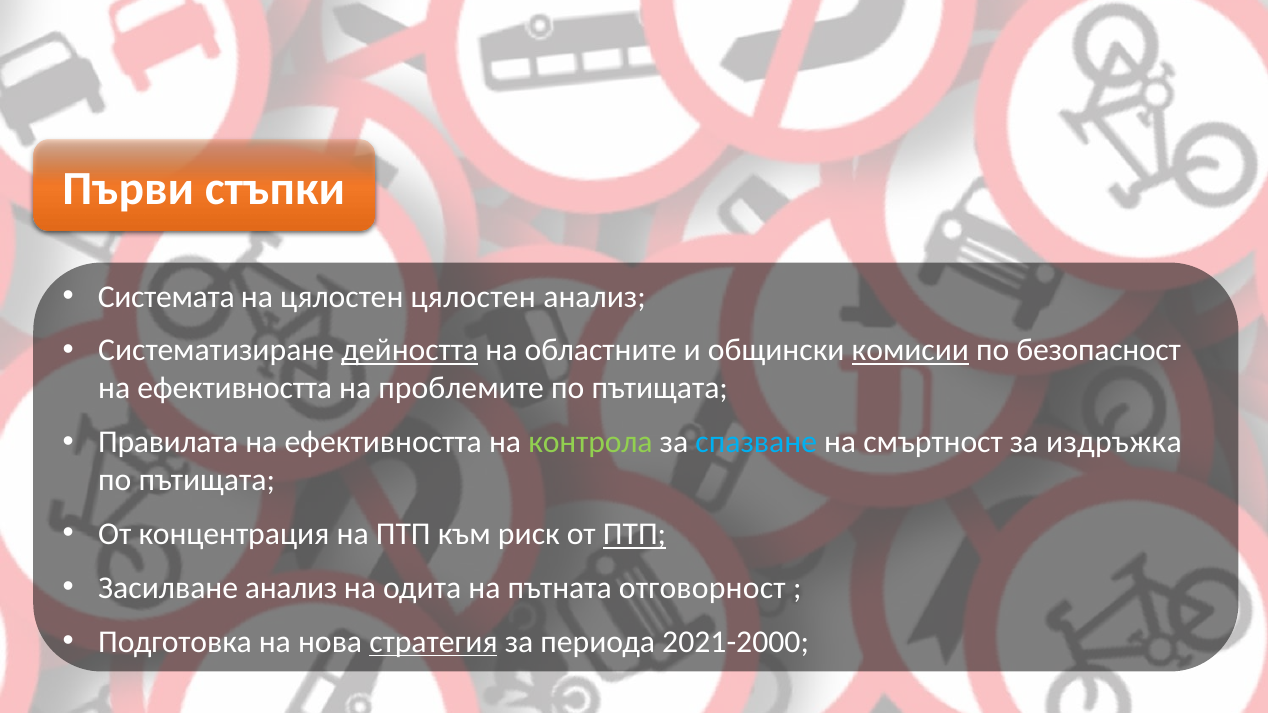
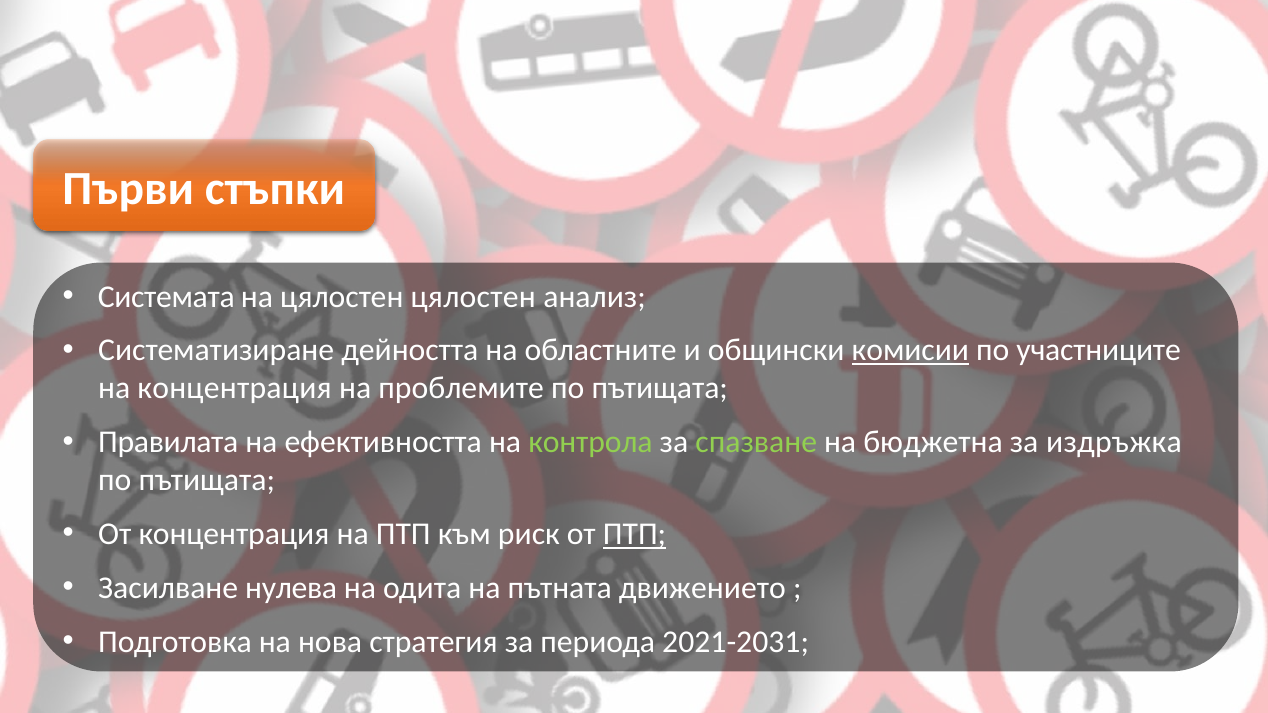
дейността underline: present -> none
безопасност: безопасност -> участниците
ефективността at (235, 389): ефективността -> концентрация
спазване colour: light blue -> light green
смъртност: смъртност -> бюджетна
Засилване анализ: анализ -> нулева
отговорност: отговорност -> движението
стратегия underline: present -> none
2021-2000: 2021-2000 -> 2021-2031
